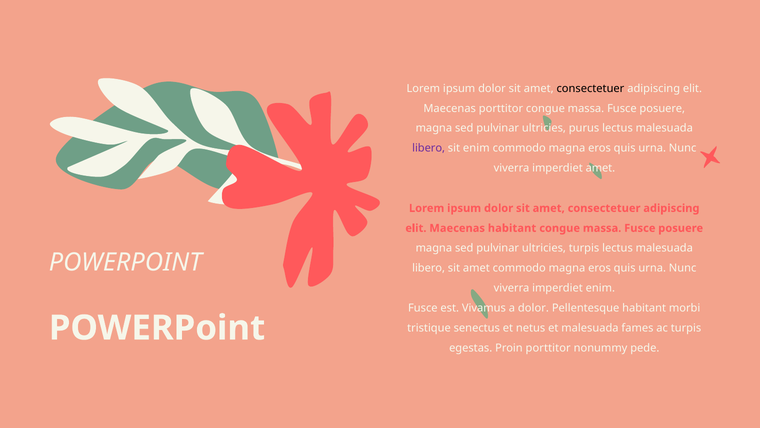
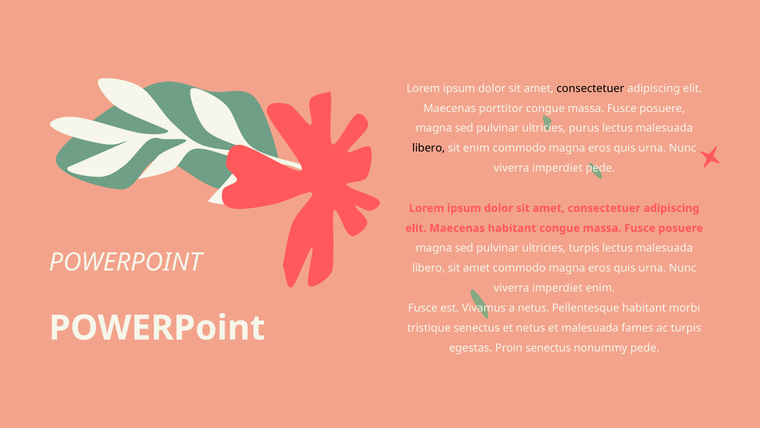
libero at (429, 148) colour: purple -> black
imperdiet amet: amet -> pede
a dolor: dolor -> netus
Proin porttitor: porttitor -> senectus
